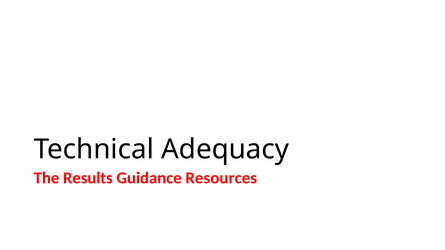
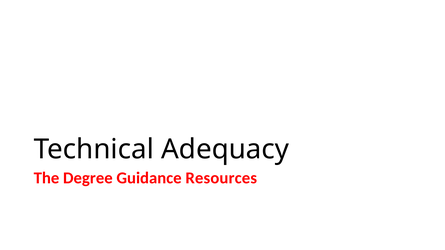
Results: Results -> Degree
